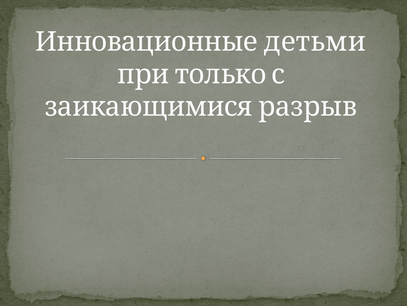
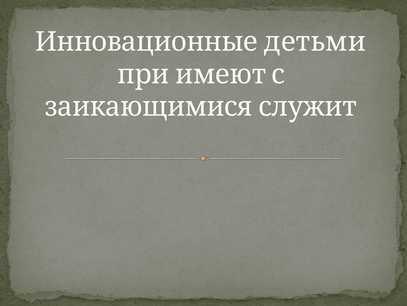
только: только -> имеют
разрыв: разрыв -> служит
